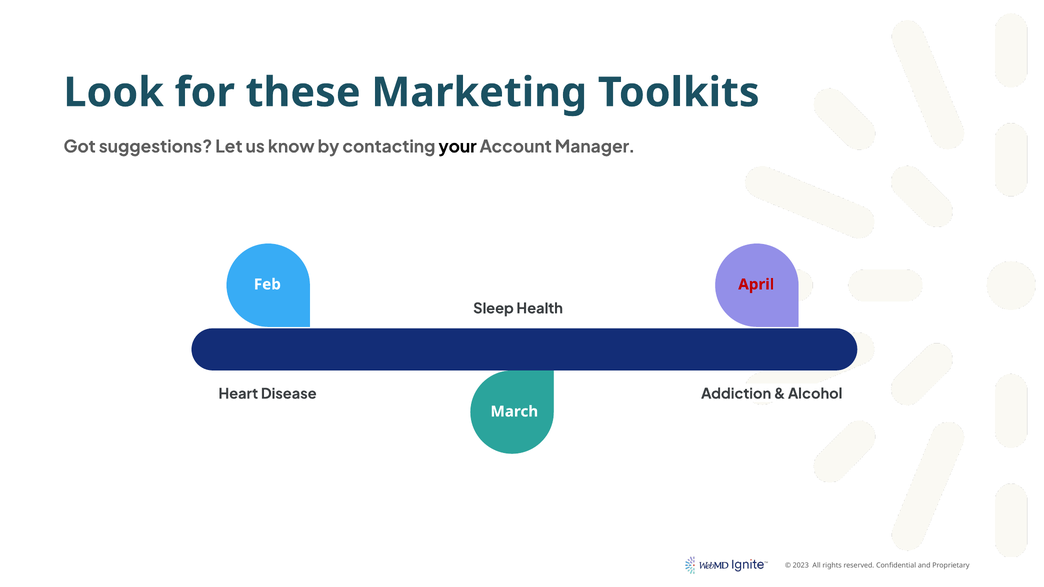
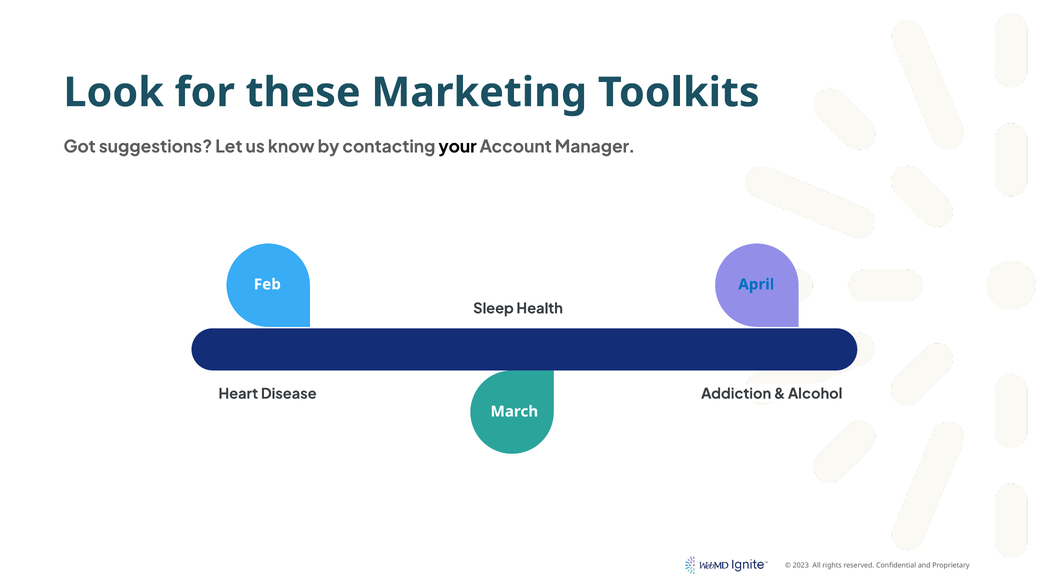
April colour: red -> blue
